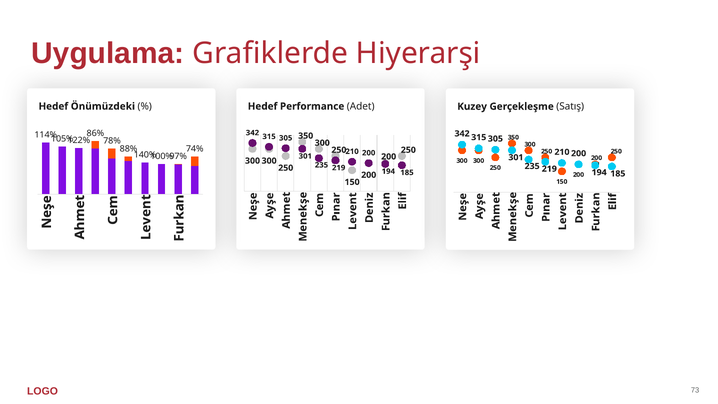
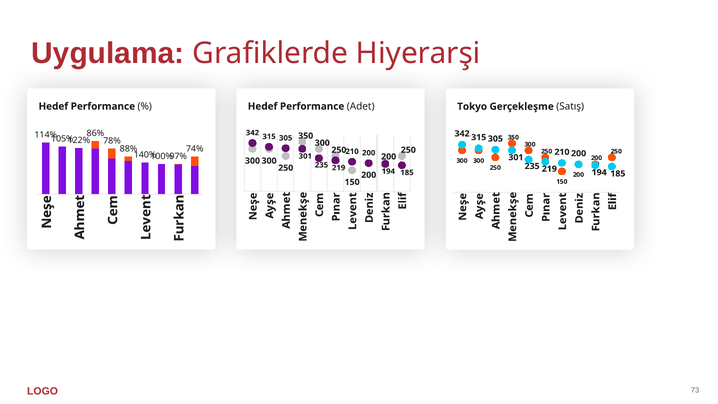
Önümüzdeki at (103, 106): Önümüzdeki -> Performance
Kuzey: Kuzey -> Tokyo
